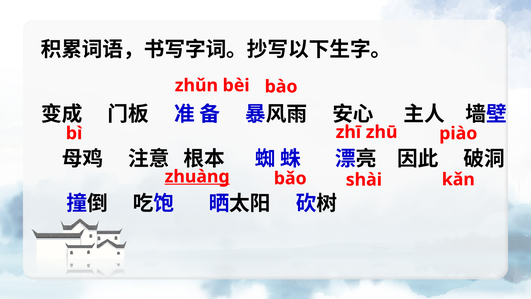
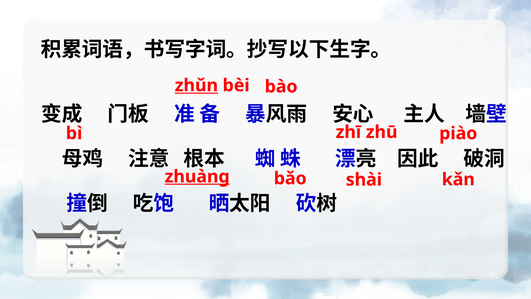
zhǔn underline: none -> present
